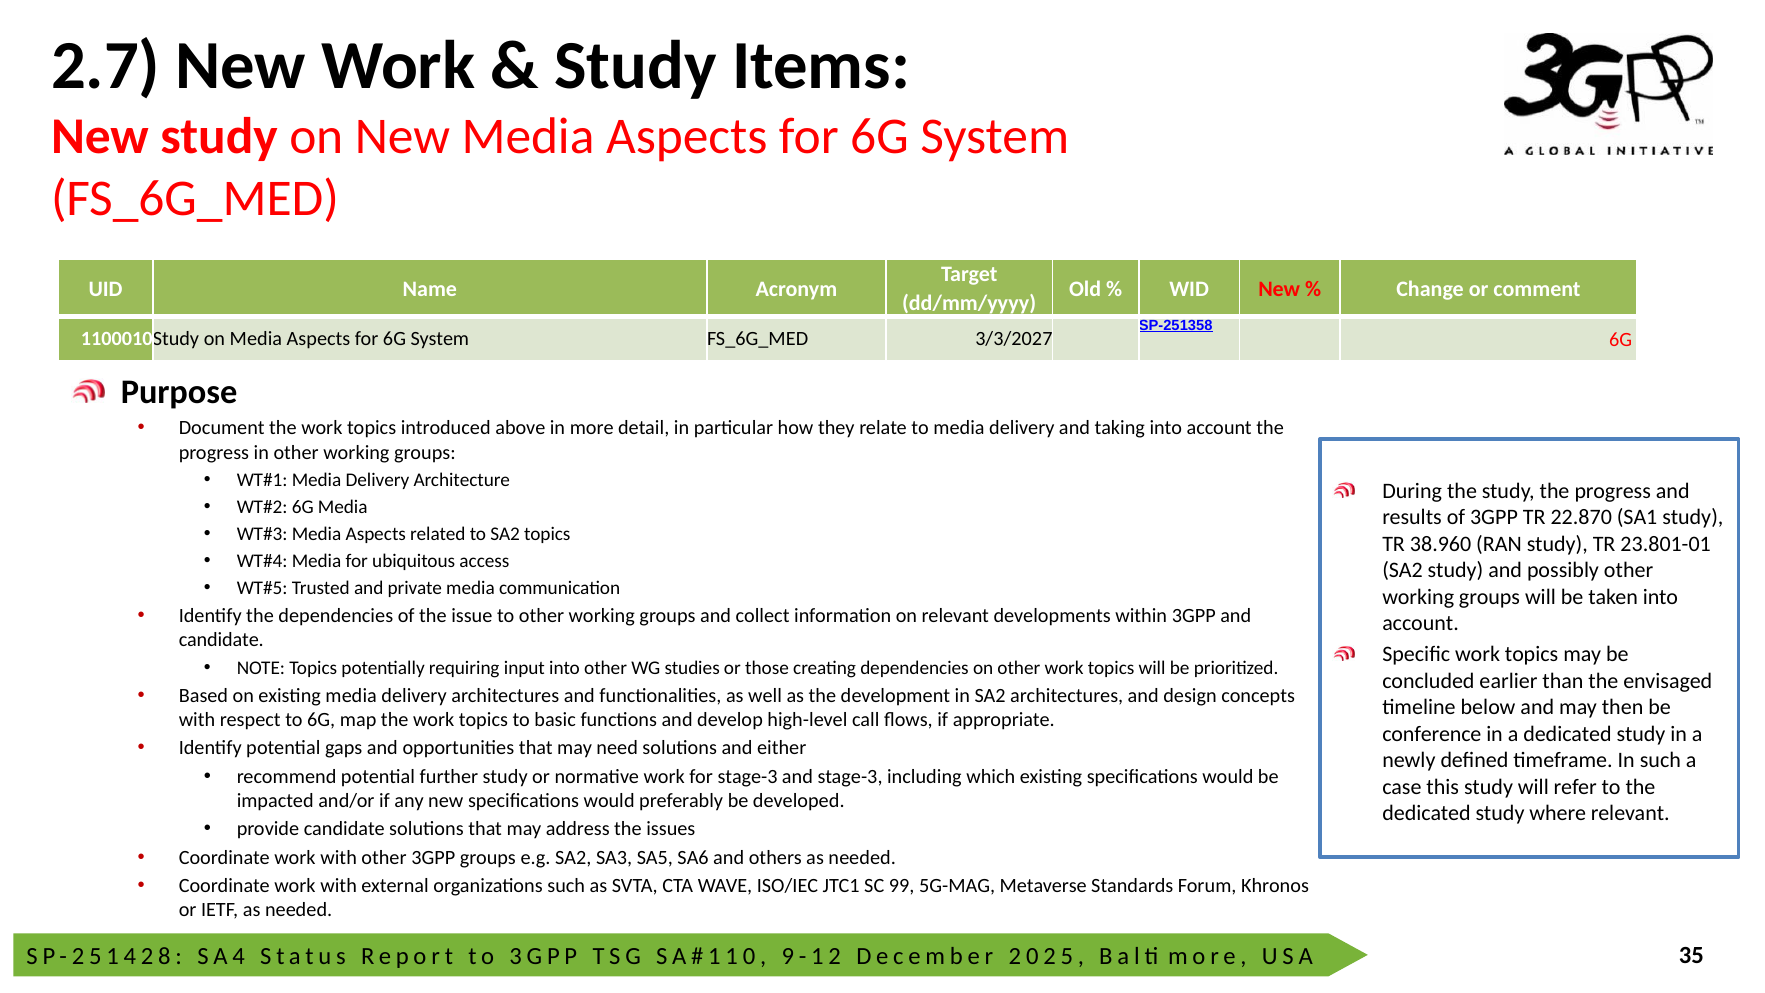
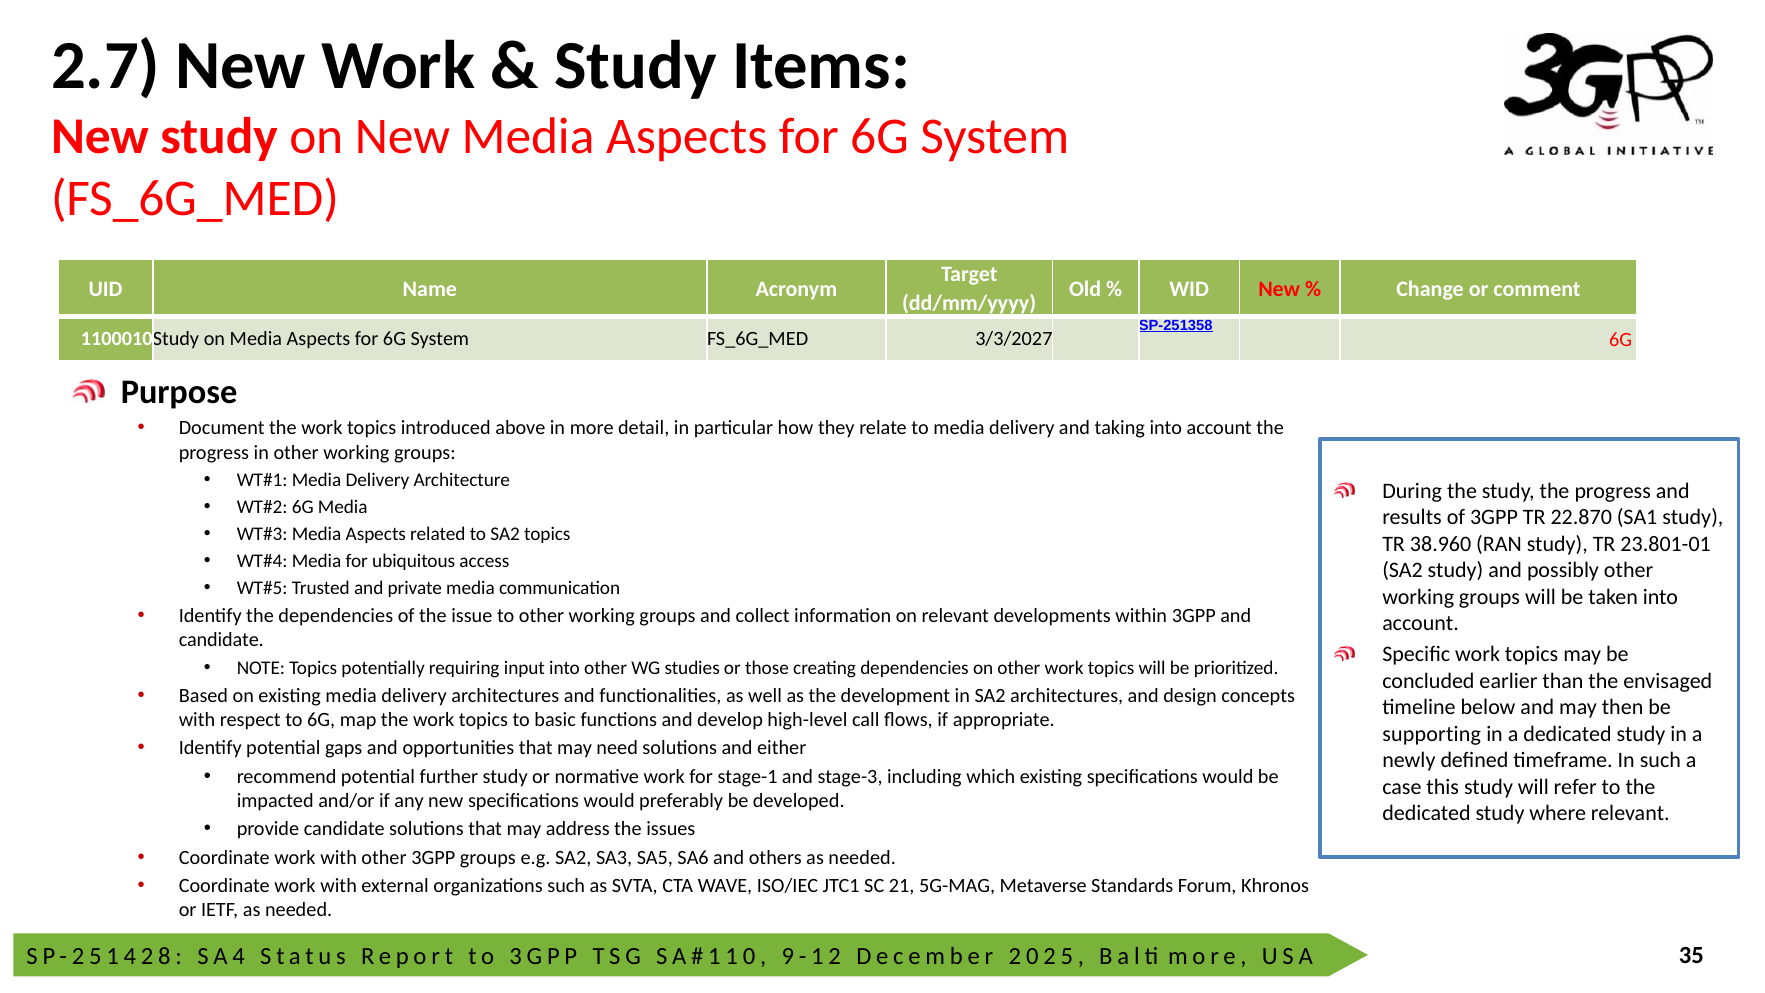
conference: conference -> supporting
for stage-3: stage-3 -> stage-1
99: 99 -> 21
